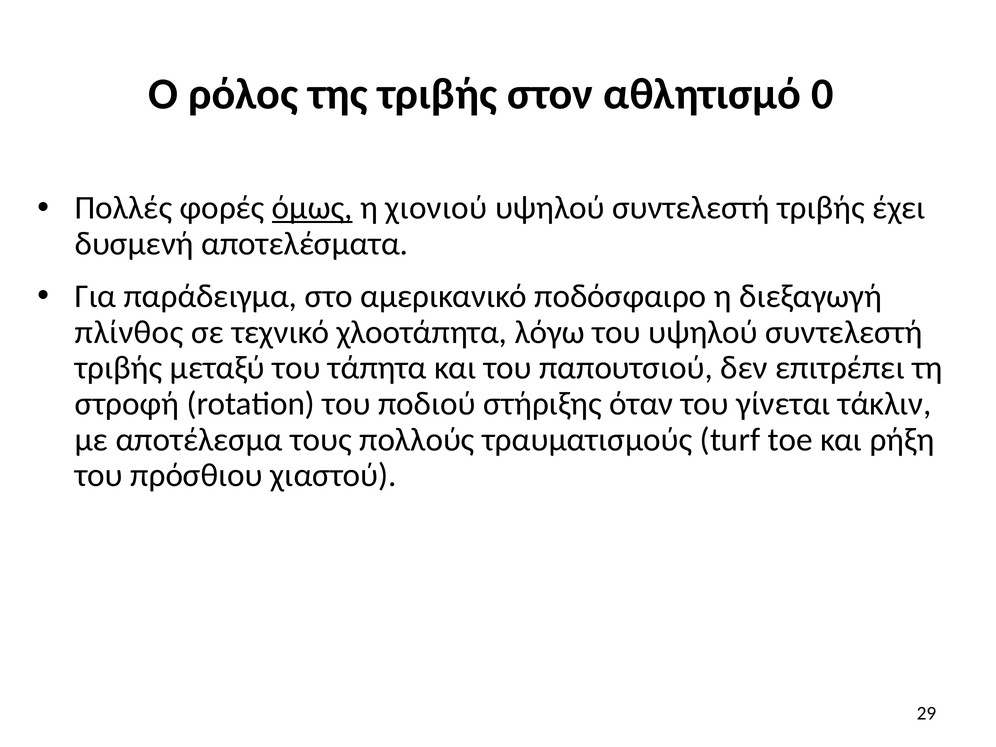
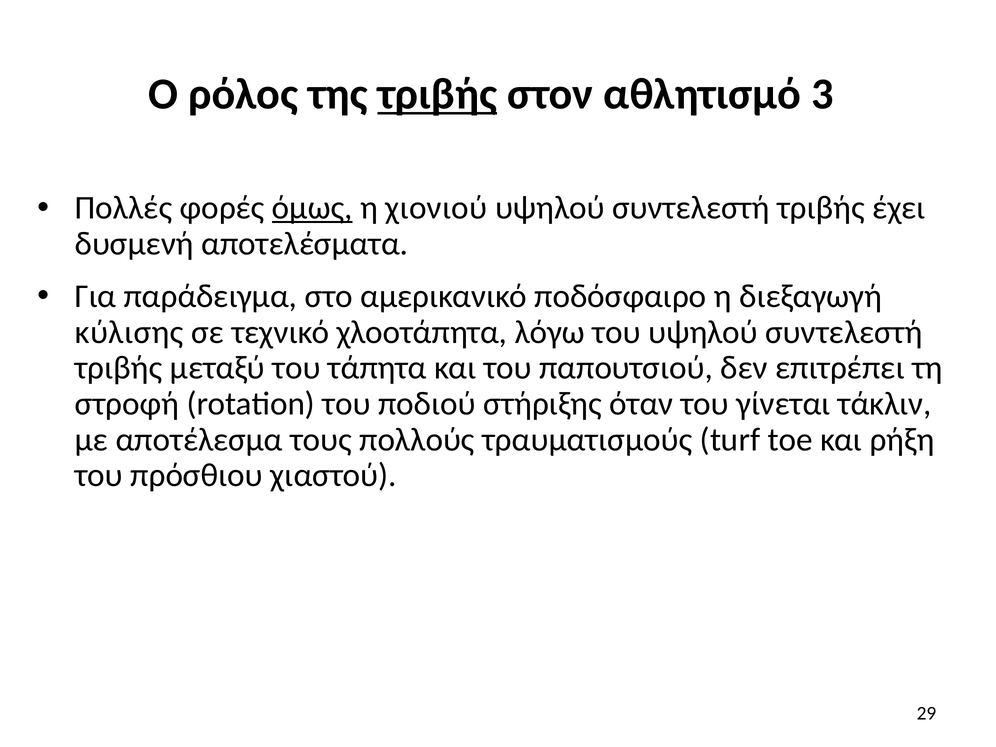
τριβής at (437, 94) underline: none -> present
0: 0 -> 3
πλίνθος: πλίνθος -> κύλισης
